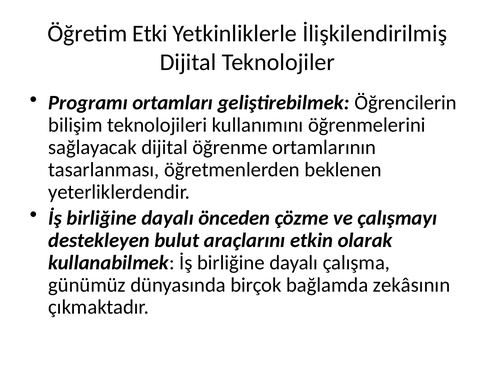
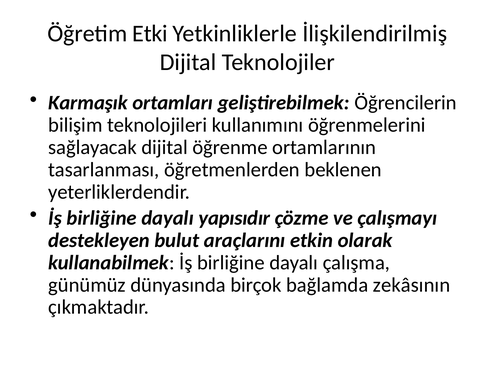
Programı: Programı -> Karmaşık
önceden: önceden -> yapısıdır
